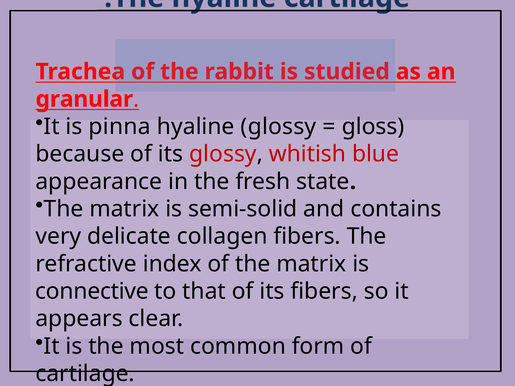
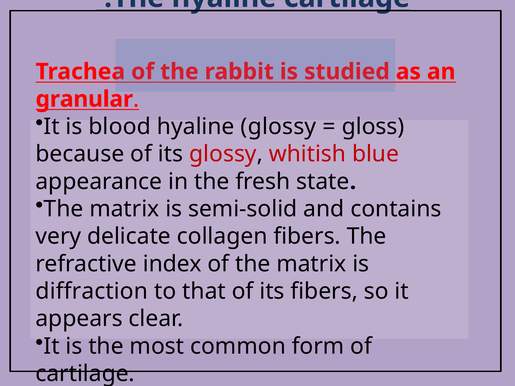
pinna: pinna -> blood
connective: connective -> diffraction
